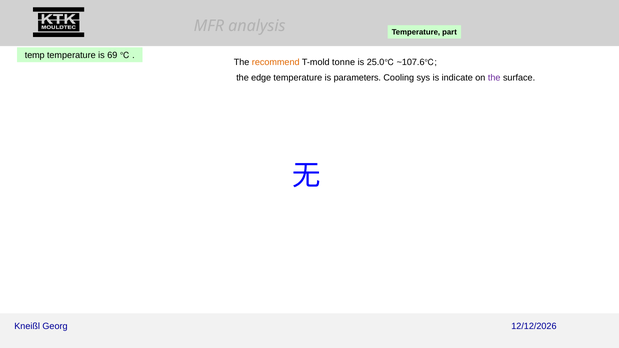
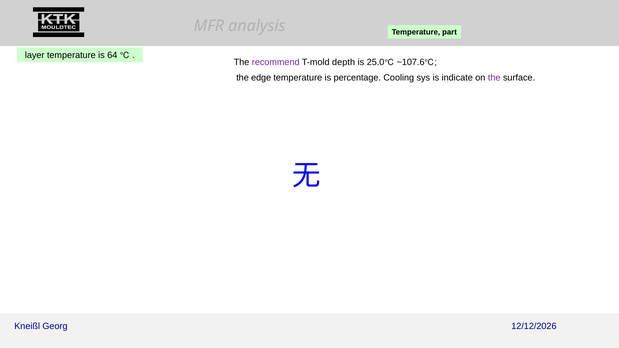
temp: temp -> layer
69: 69 -> 64
recommend colour: orange -> purple
tonne: tonne -> depth
parameters: parameters -> percentage
